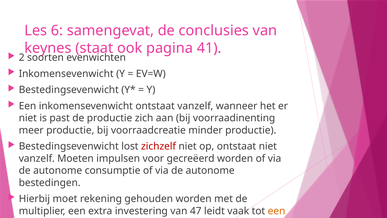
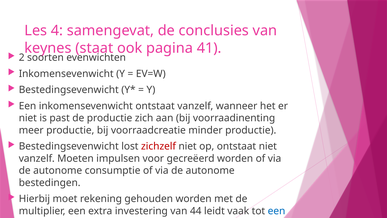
6: 6 -> 4
47: 47 -> 44
een at (277, 211) colour: orange -> blue
